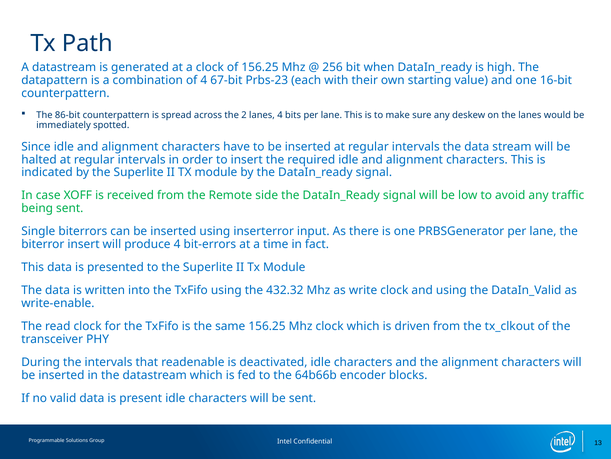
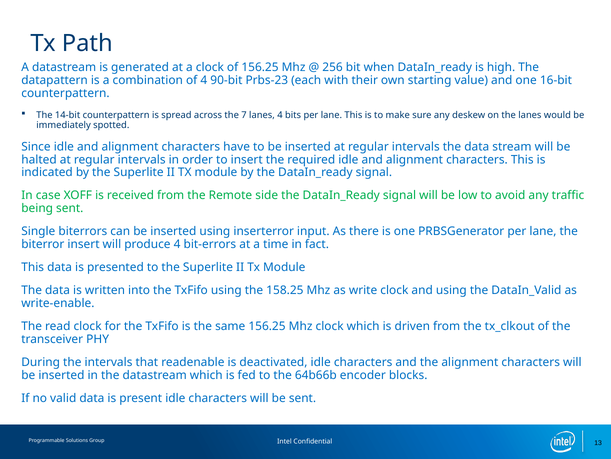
67-bit: 67-bit -> 90-bit
86-bit: 86-bit -> 14-bit
2: 2 -> 7
432.32: 432.32 -> 158.25
